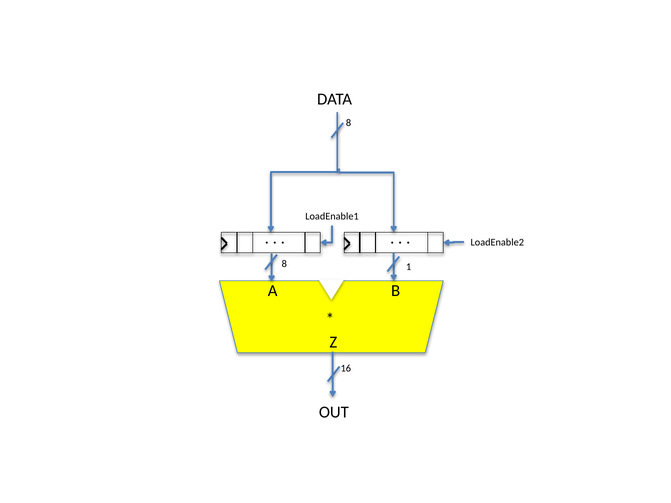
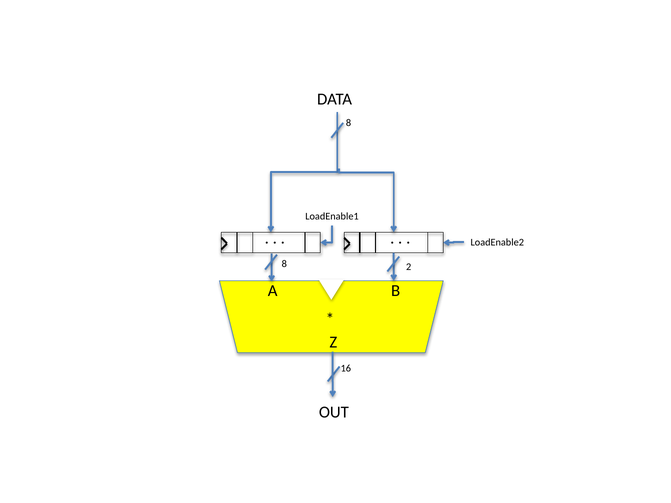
1: 1 -> 2
